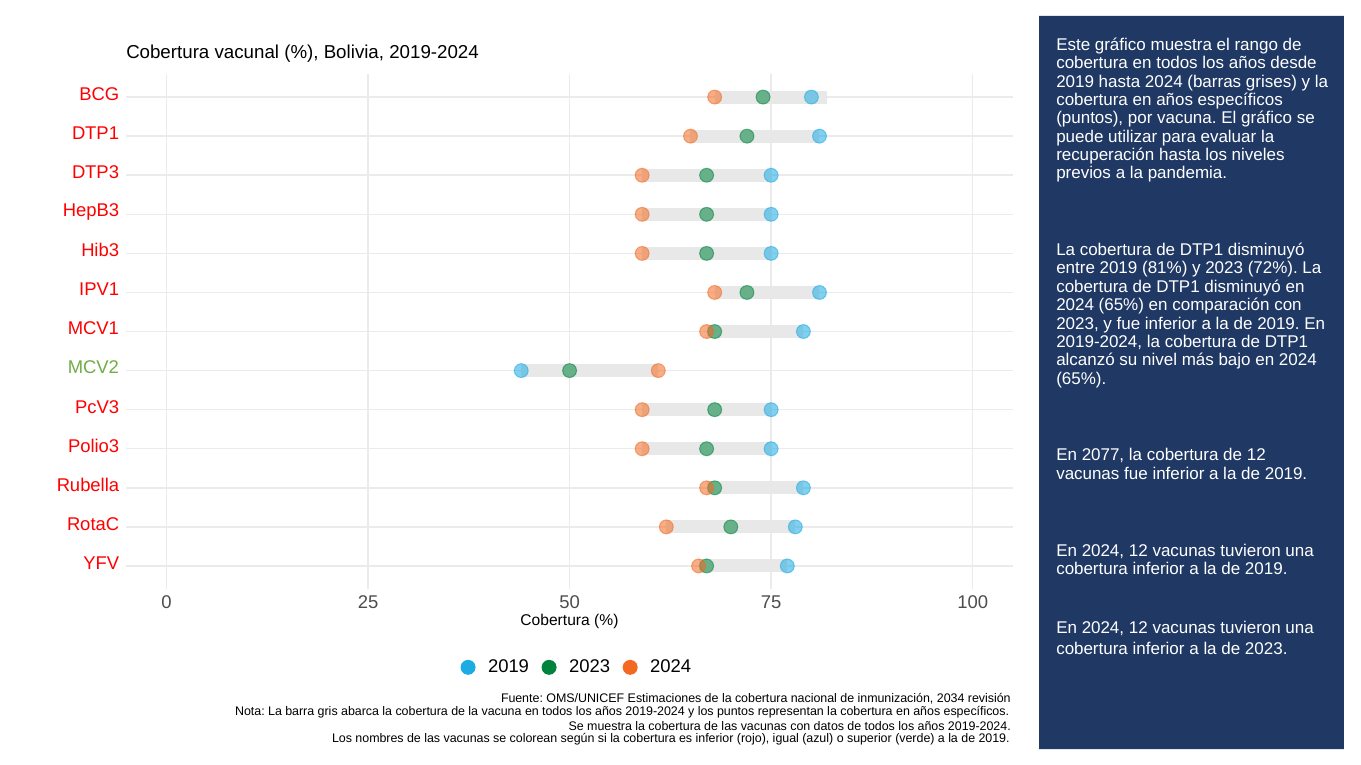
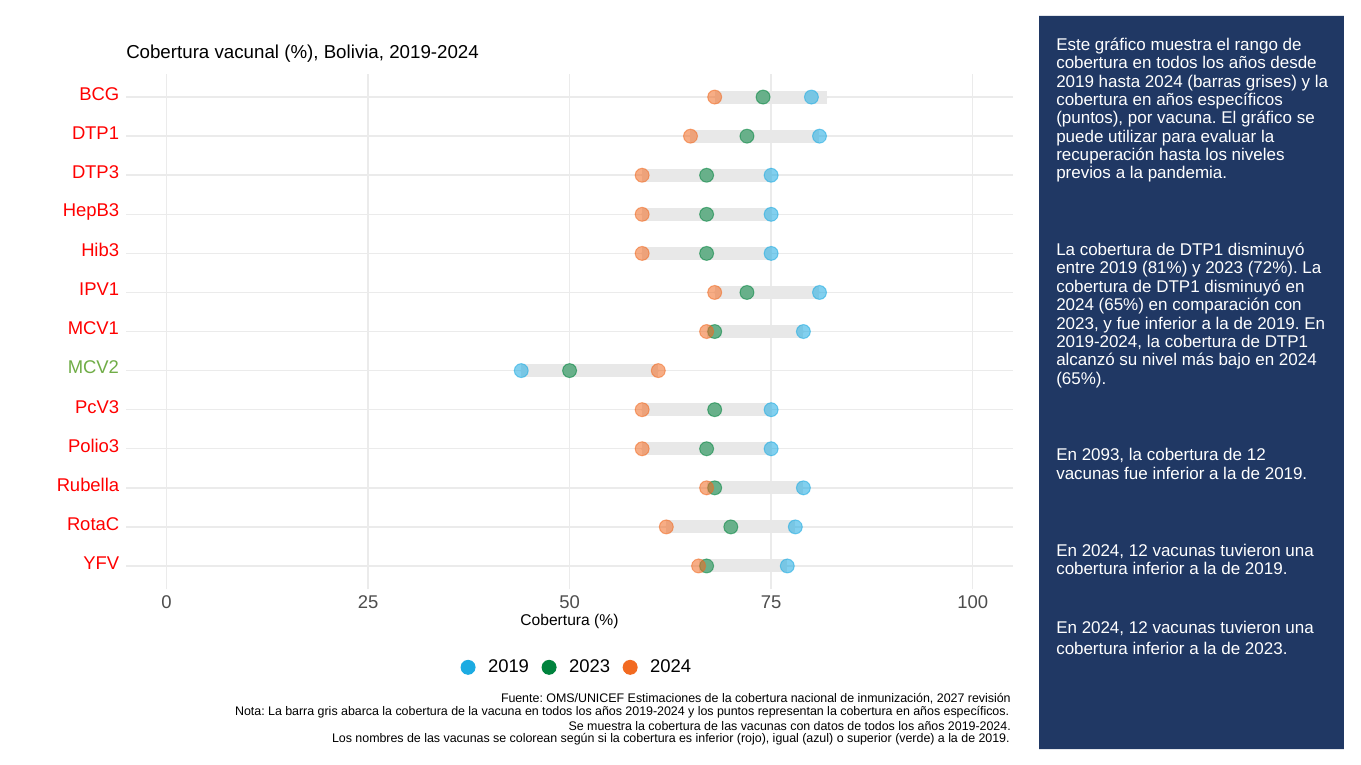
2077: 2077 -> 2093
2034: 2034 -> 2027
